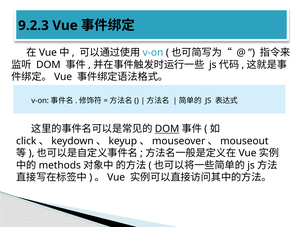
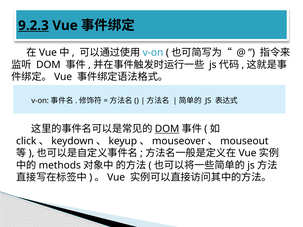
9.2.3 underline: none -> present
